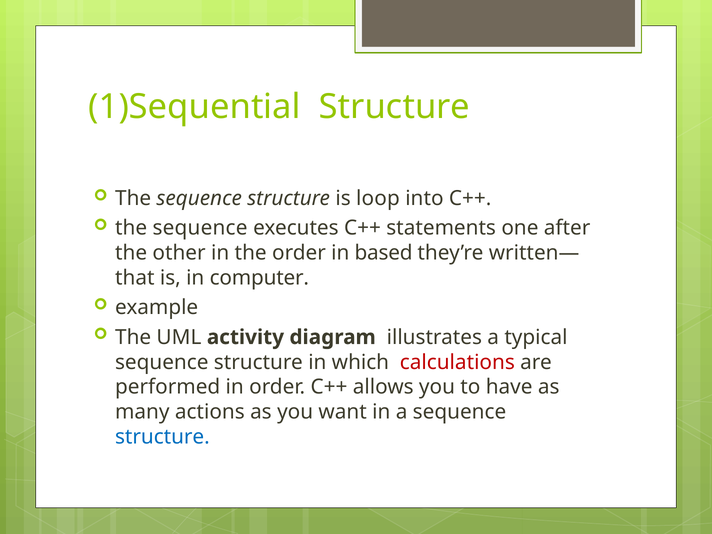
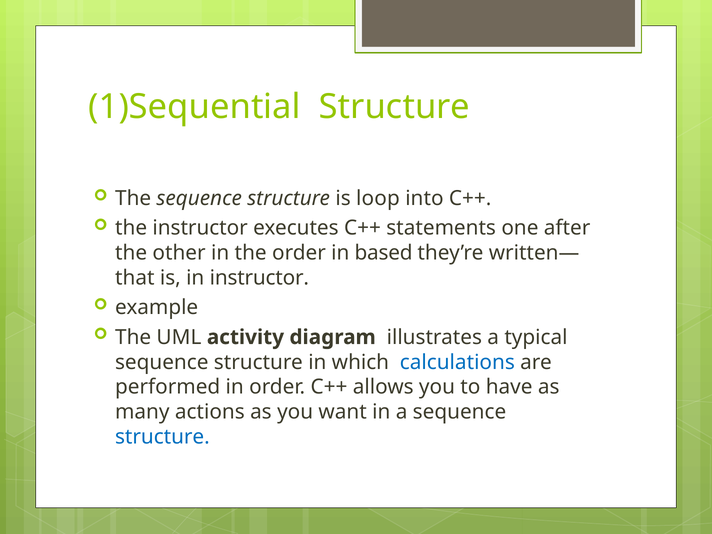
sequence at (200, 228): sequence -> instructor
in computer: computer -> instructor
calculations colour: red -> blue
